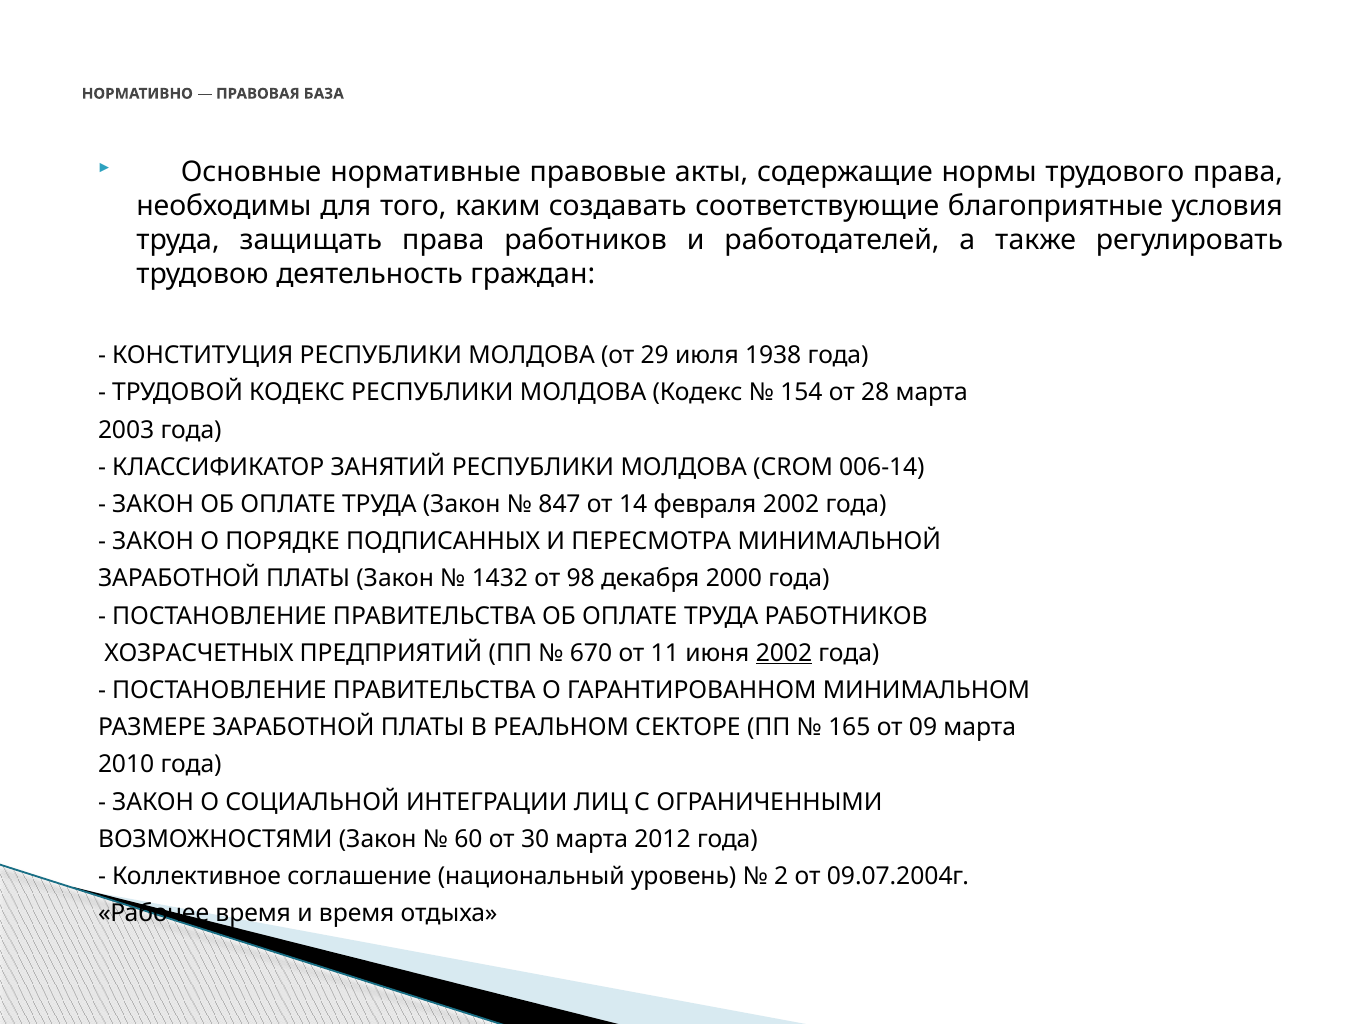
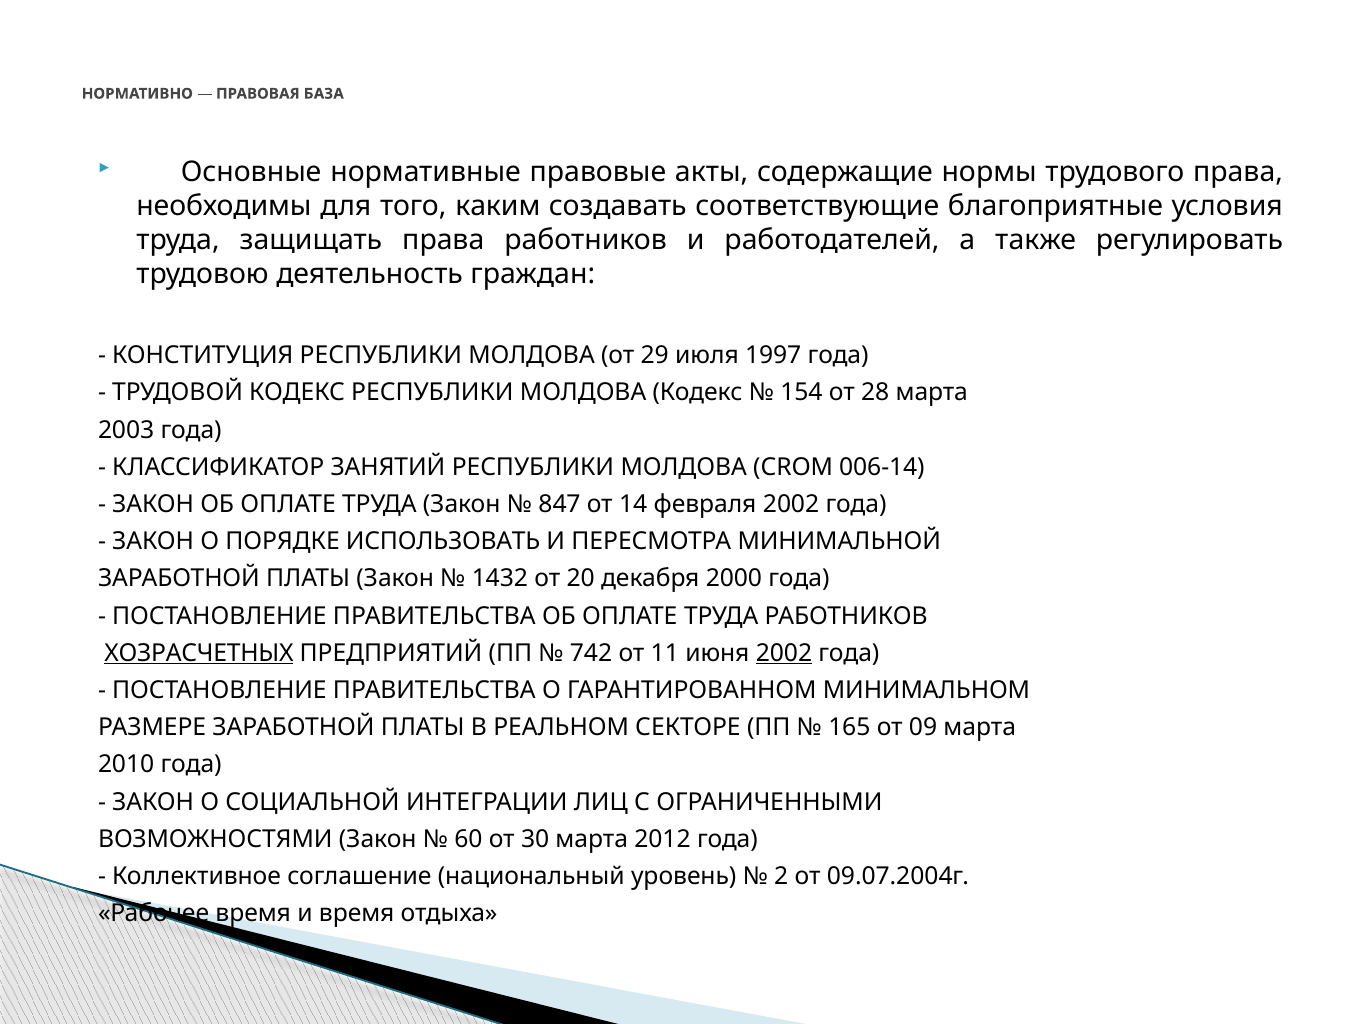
1938: 1938 -> 1997
ПОДПИСАННЫХ: ПОДПИСАННЫХ -> ИСПОЛЬЗОВАТЬ
98: 98 -> 20
ХОЗРАСЧЕТНЫХ underline: none -> present
670: 670 -> 742
